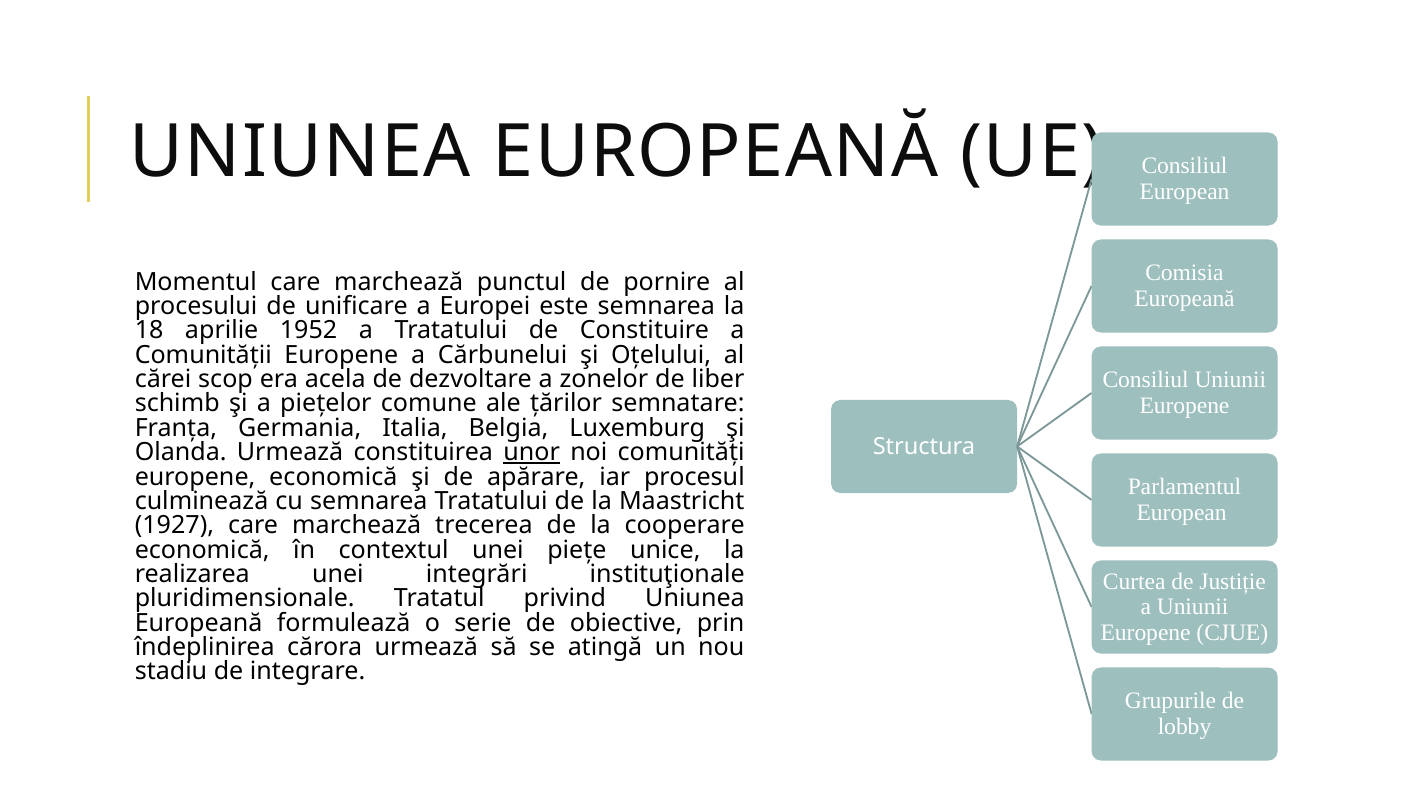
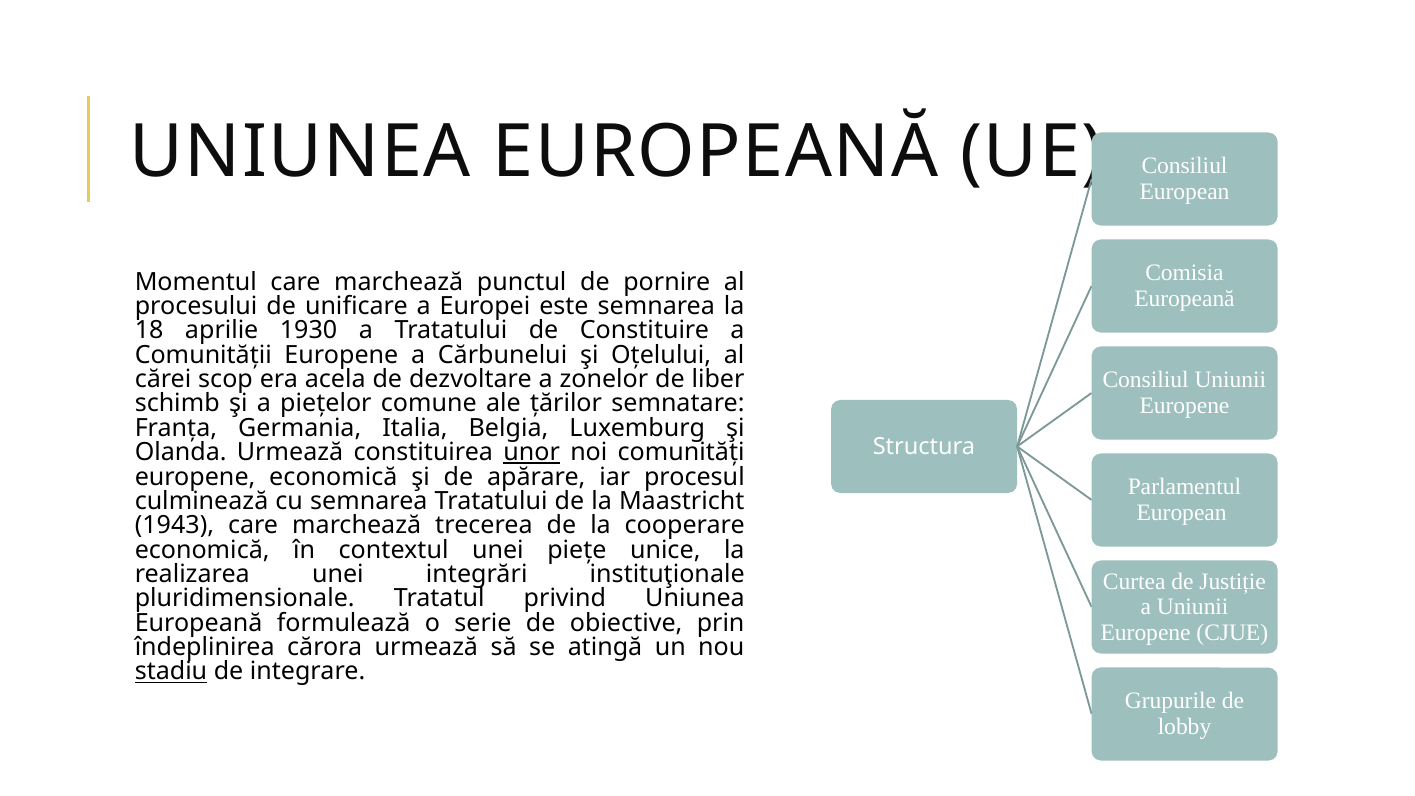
1952: 1952 -> 1930
1927: 1927 -> 1943
stadiu underline: none -> present
